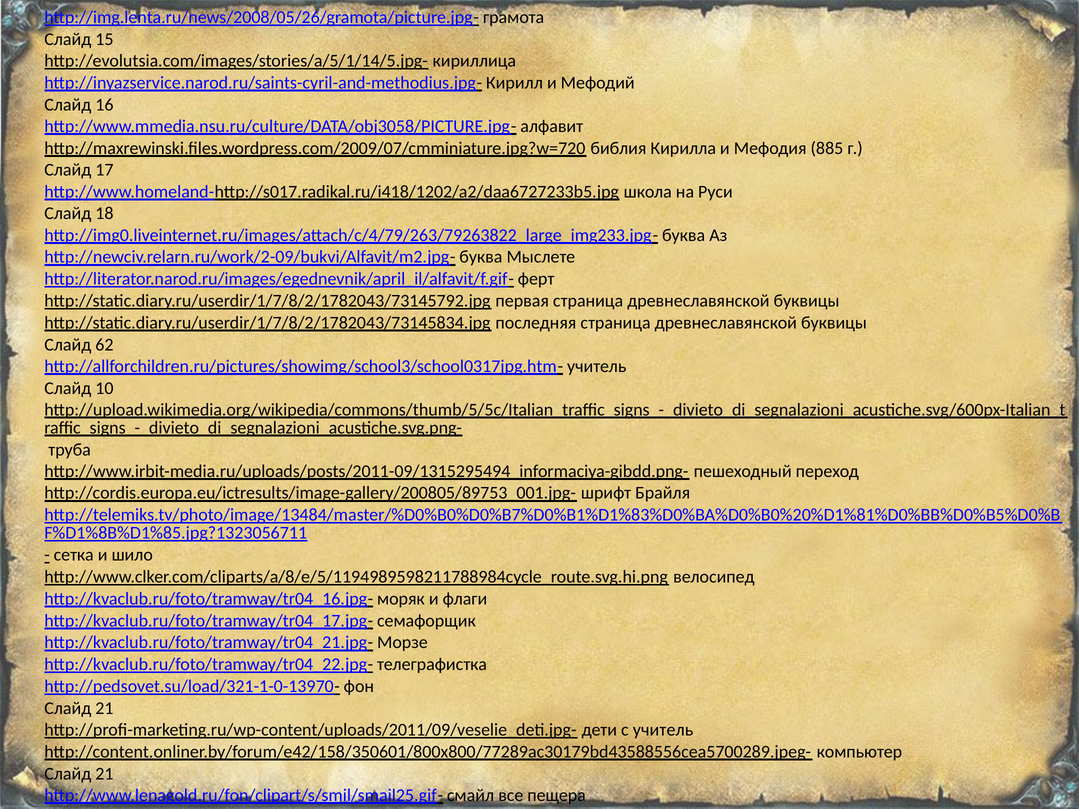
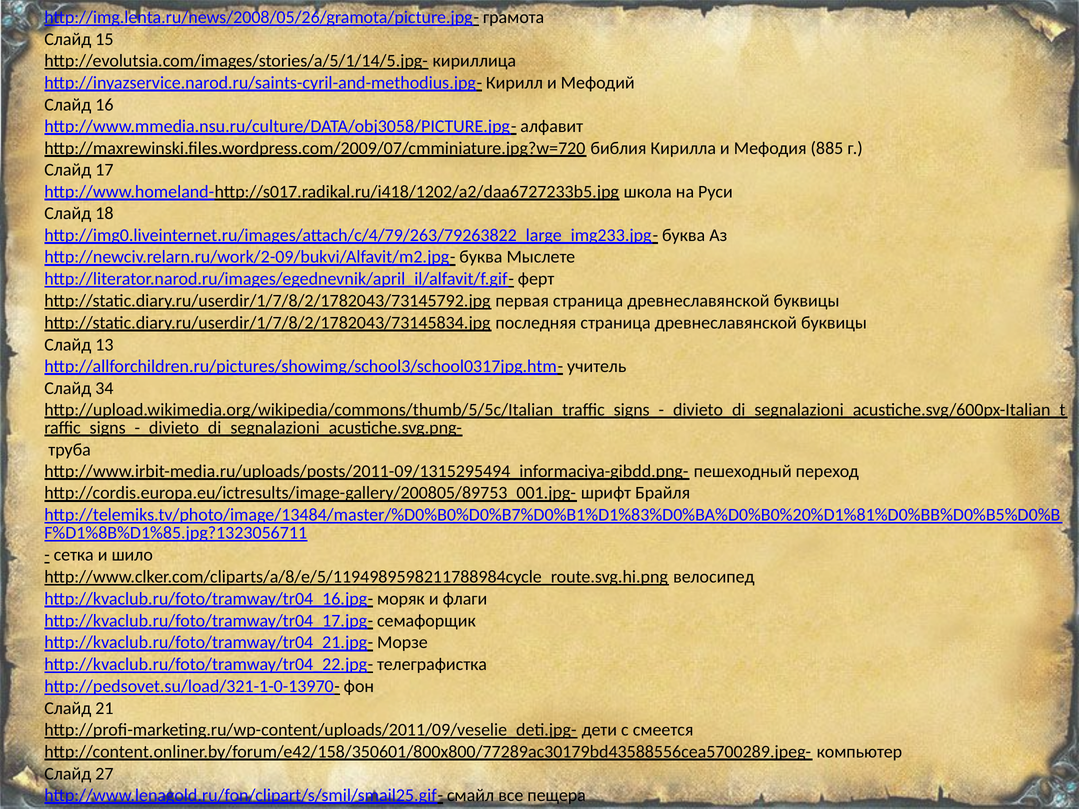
62: 62 -> 13
10: 10 -> 34
с учитель: учитель -> смеется
21 at (104, 774): 21 -> 27
